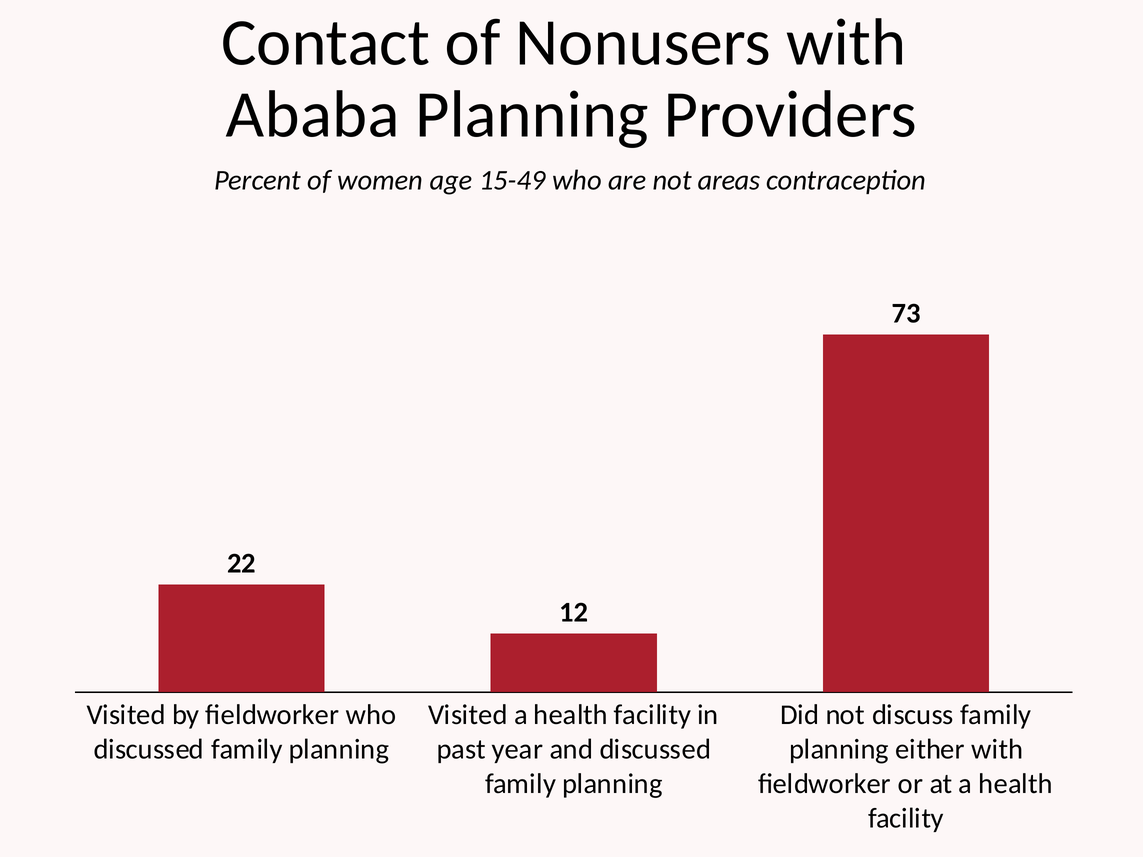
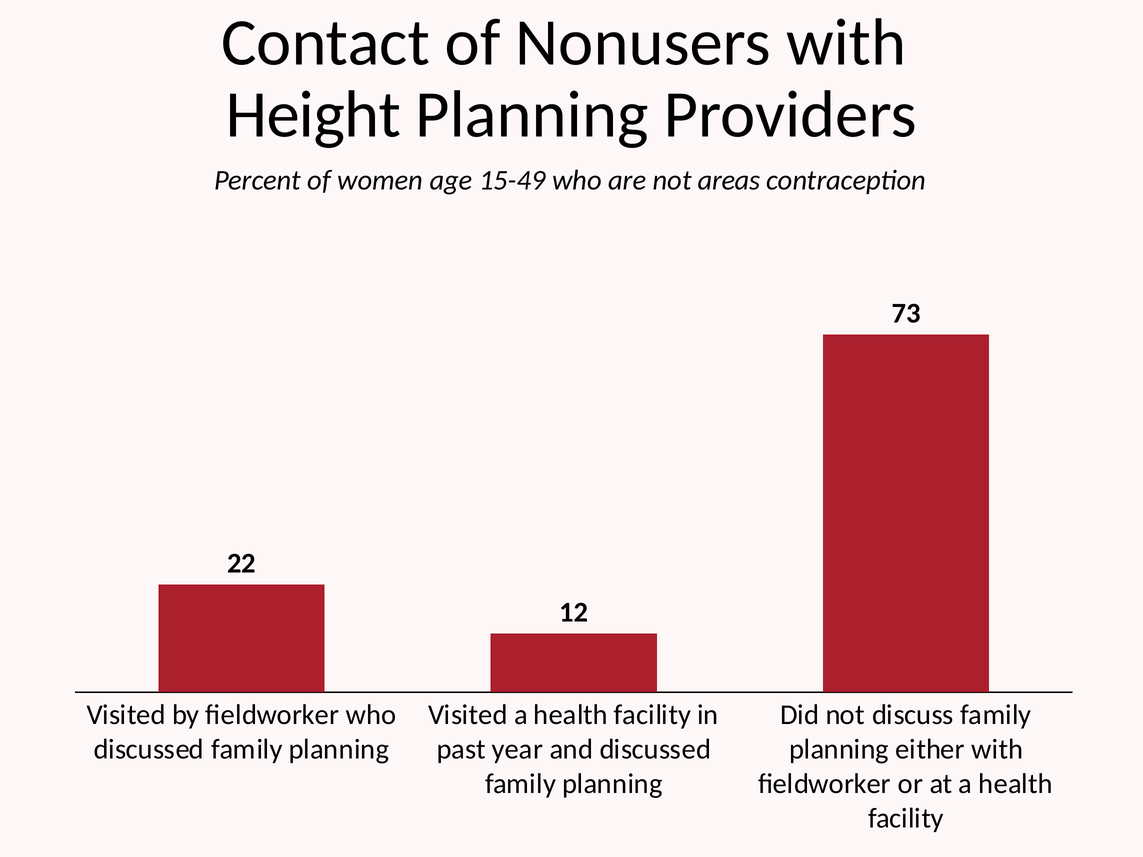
Ababa: Ababa -> Height
